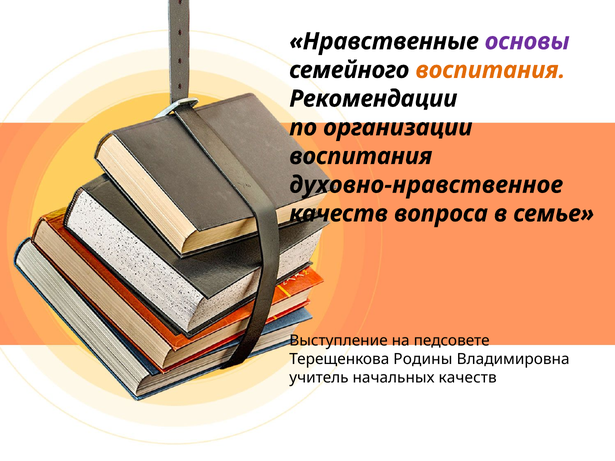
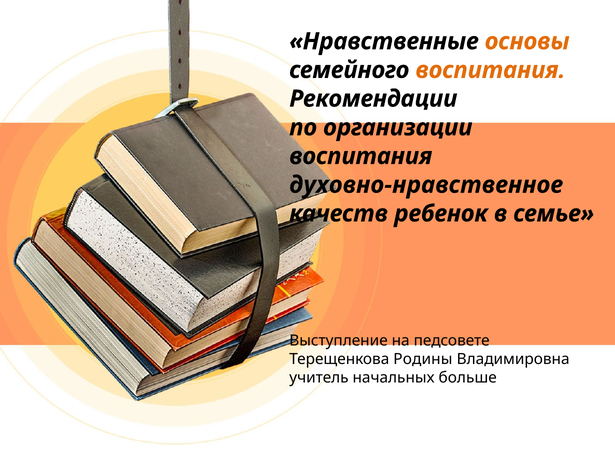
основы colour: purple -> orange
вопроса: вопроса -> ребенок
начальных качеств: качеств -> больше
